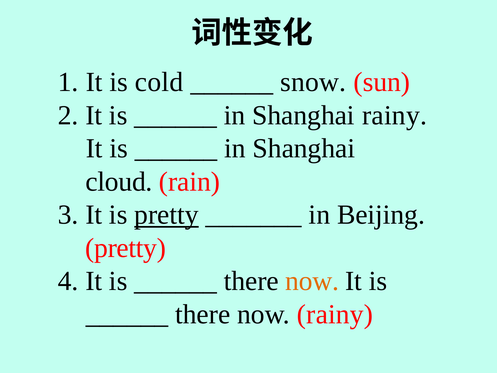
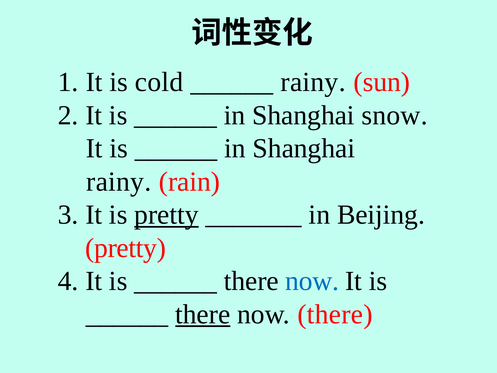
snow at (313, 82): snow -> rainy
Shanghai rainy: rainy -> snow
cloud at (119, 182): cloud -> rainy
now at (312, 281) colour: orange -> blue
there at (203, 314) underline: none -> present
now rainy: rainy -> there
